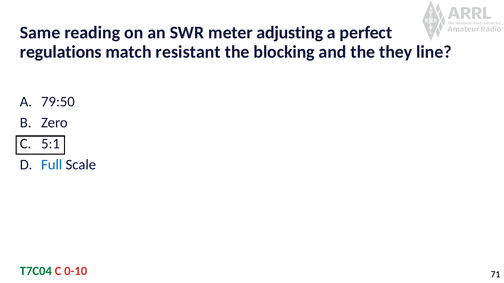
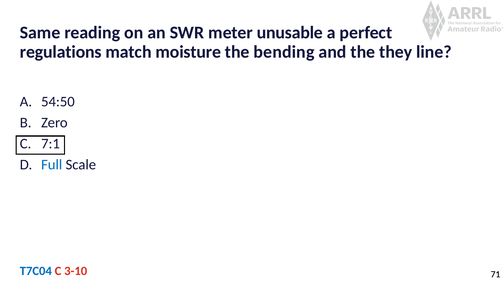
adjusting: adjusting -> unusable
resistant: resistant -> moisture
blocking: blocking -> bending
79:50: 79:50 -> 54:50
5:1: 5:1 -> 7:1
T7C04 colour: green -> blue
0-10: 0-10 -> 3-10
